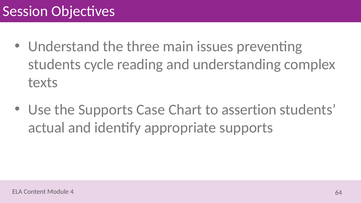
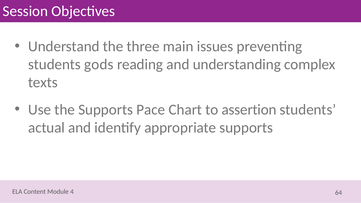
cycle: cycle -> gods
Case: Case -> Pace
